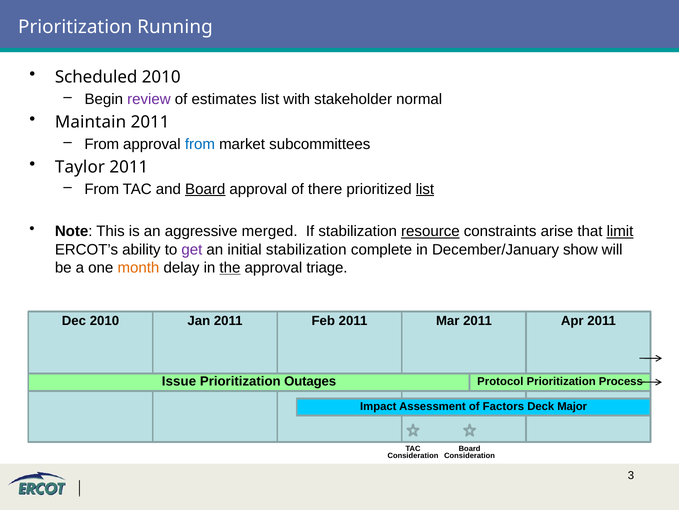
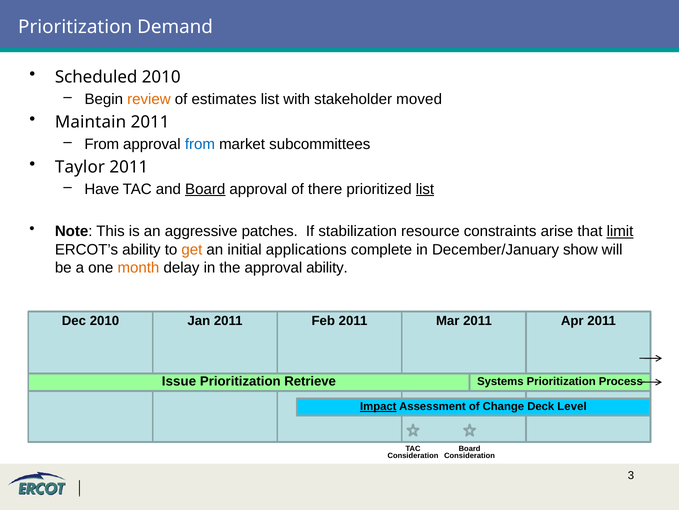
Running: Running -> Demand
review colour: purple -> orange
normal: normal -> moved
From at (102, 189): From -> Have
merged: merged -> patches
resource underline: present -> none
get colour: purple -> orange
initial stabilization: stabilization -> applications
the underline: present -> none
approval triage: triage -> ability
Outages: Outages -> Retrieve
Protocol: Protocol -> Systems
Impact underline: none -> present
Factors: Factors -> Change
Major: Major -> Level
